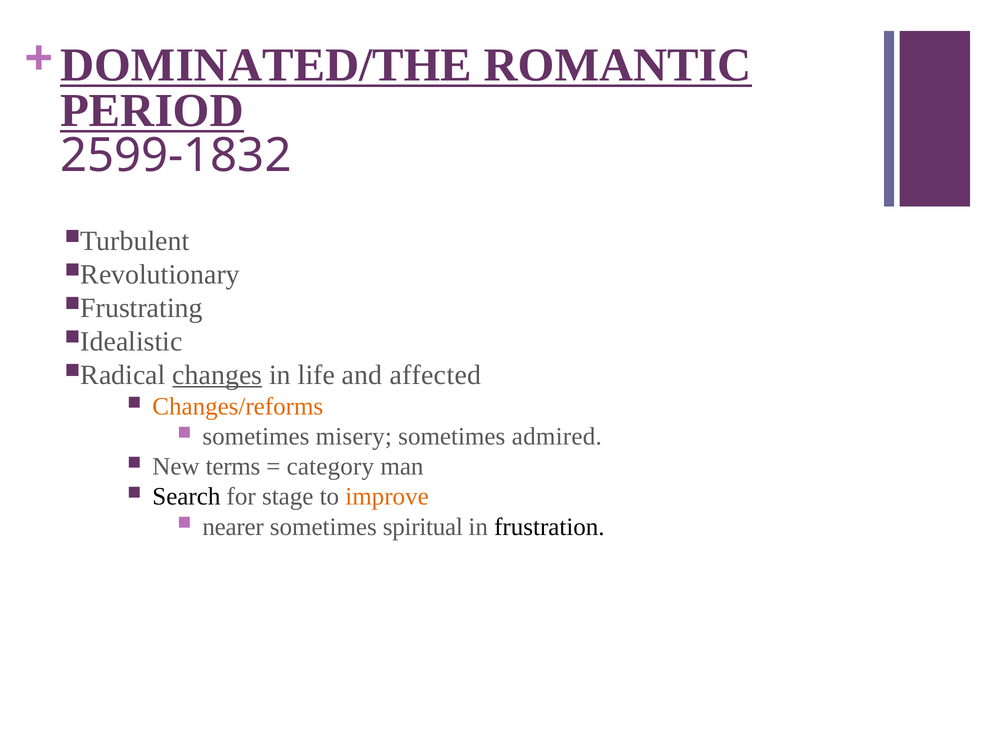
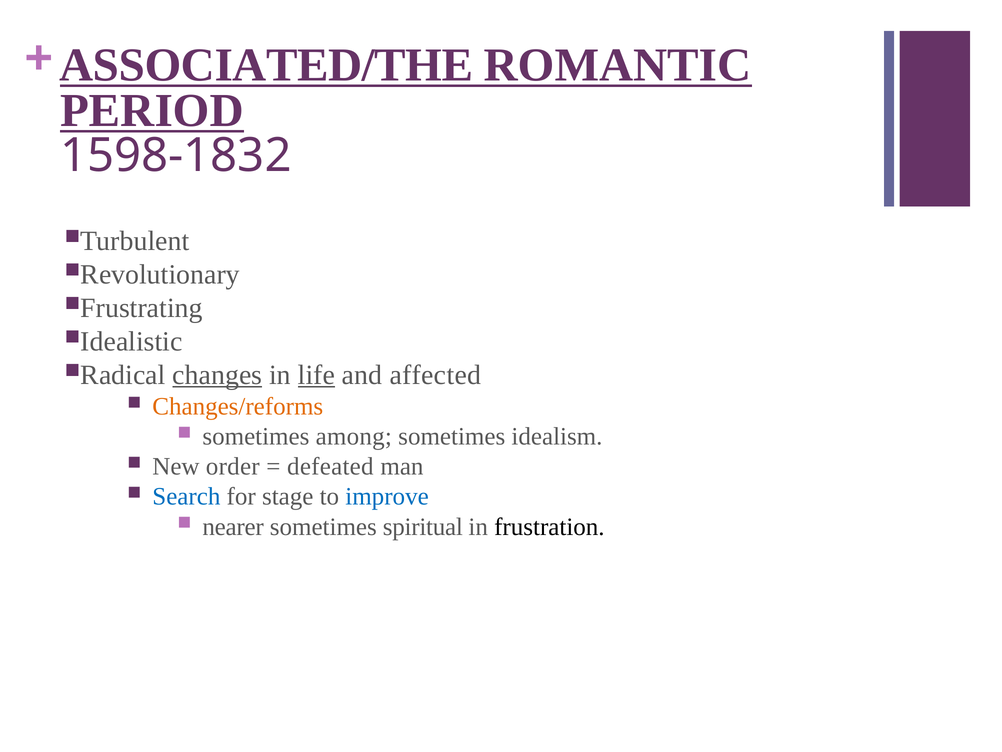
DOMINATED/THE: DOMINATED/THE -> ASSOCIATED/THE
2599-1832: 2599-1832 -> 1598-1832
life underline: none -> present
misery: misery -> among
admired: admired -> idealism
terms: terms -> order
category: category -> defeated
Search colour: black -> blue
improve colour: orange -> blue
